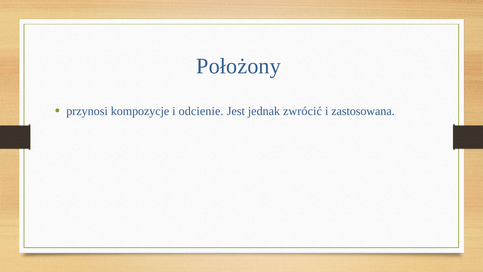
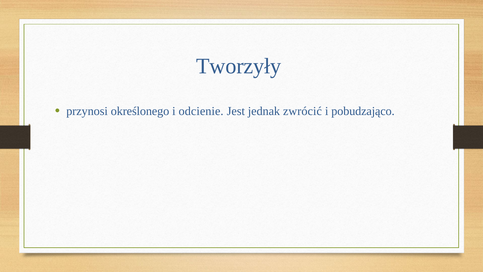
Położony: Położony -> Tworzyły
kompozycje: kompozycje -> określonego
zastosowana: zastosowana -> pobudzająco
